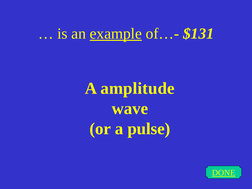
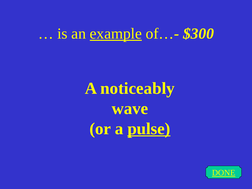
$131: $131 -> $300
amplitude: amplitude -> noticeably
pulse underline: none -> present
